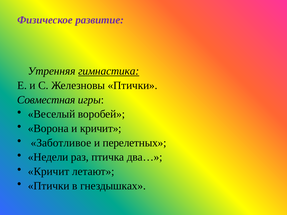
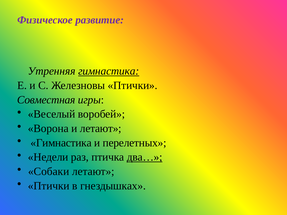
и кричит: кричит -> летают
Заботливое at (61, 143): Заботливое -> Гимнастика
два… underline: none -> present
Кричит at (49, 172): Кричит -> Собаки
